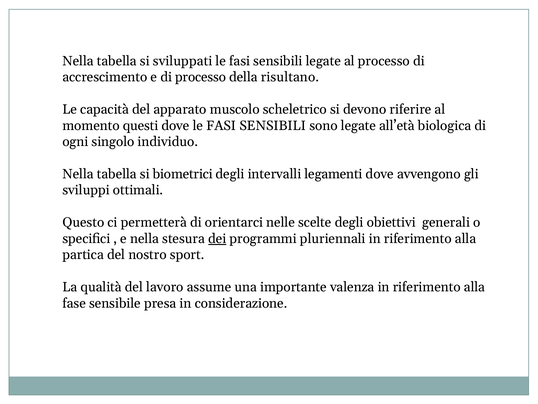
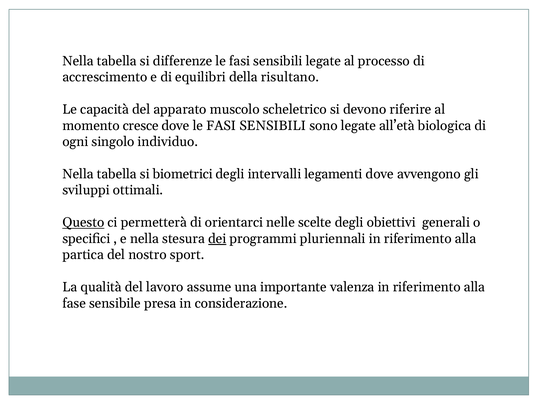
sviluppati: sviluppati -> differenze
di processo: processo -> equilibri
questi: questi -> cresce
Questo underline: none -> present
